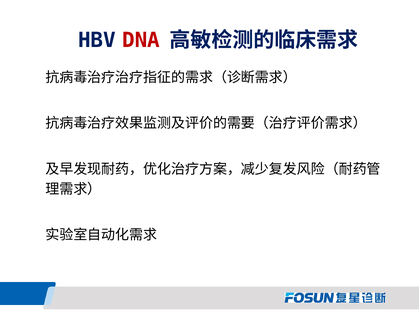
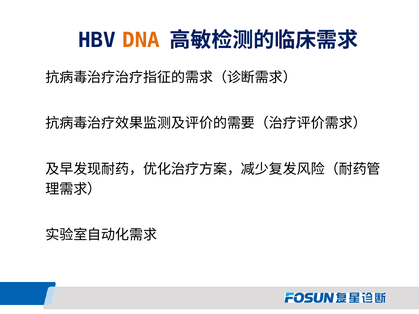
DNA colour: red -> orange
